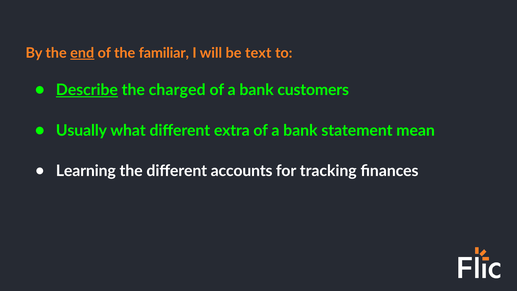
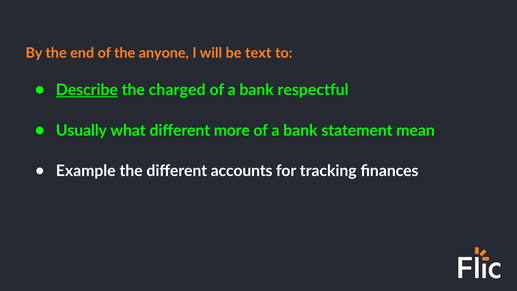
end underline: present -> none
familiar: familiar -> anyone
customers: customers -> respectful
extra: extra -> more
Learning: Learning -> Example
